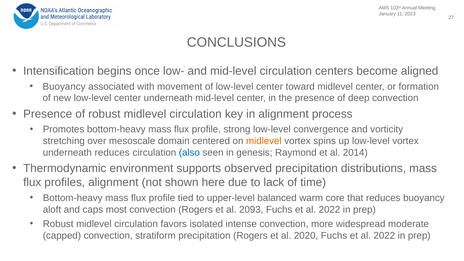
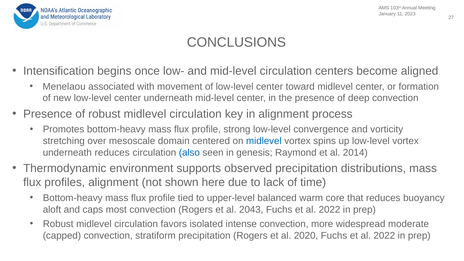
Buoyancy at (64, 86): Buoyancy -> Menelaou
midlevel at (264, 141) colour: orange -> blue
2093: 2093 -> 2043
